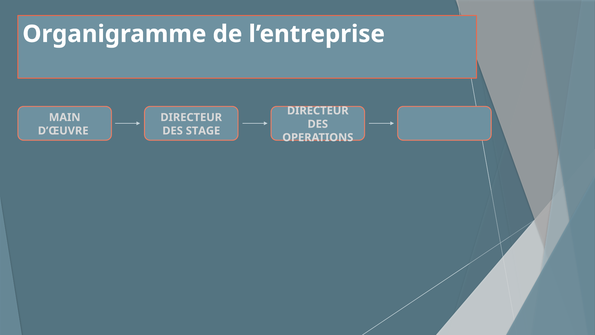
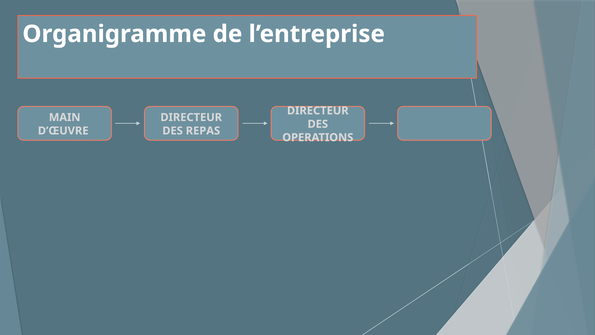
STAGE: STAGE -> REPAS
